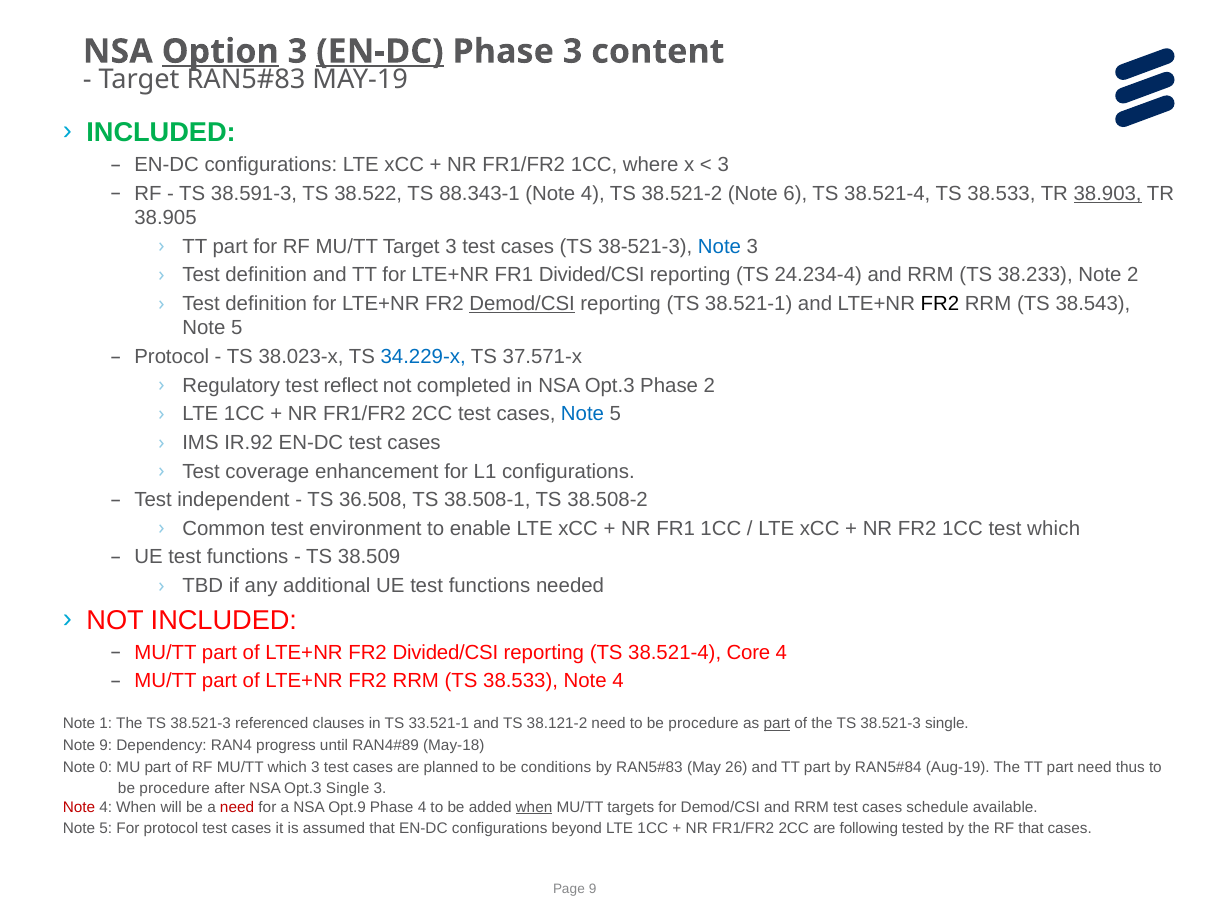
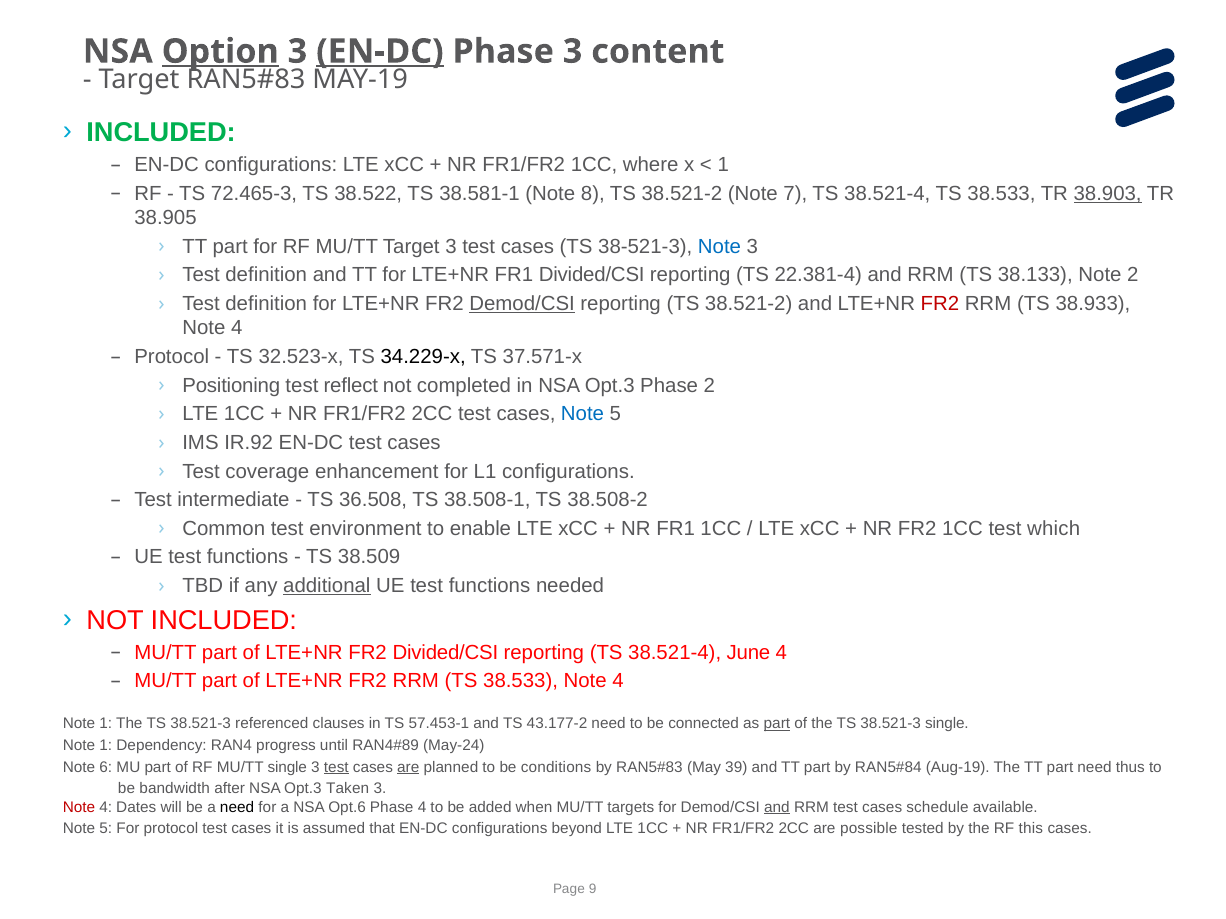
3 at (723, 165): 3 -> 1
38.591-3: 38.591-3 -> 72.465-3
88.343-1: 88.343-1 -> 38.581-1
4 at (593, 194): 4 -> 8
6: 6 -> 7
24.234-4: 24.234-4 -> 22.381-4
38.233: 38.233 -> 38.133
reporting TS 38.521-1: 38.521-1 -> 38.521-2
FR2 at (940, 304) colour: black -> red
38.543: 38.543 -> 38.933
5 at (237, 328): 5 -> 4
38.023-x: 38.023-x -> 32.523-x
34.229-x colour: blue -> black
Regulatory: Regulatory -> Positioning
independent: independent -> intermediate
additional underline: none -> present
Core: Core -> June
33.521-1: 33.521-1 -> 57.453-1
38.121-2: 38.121-2 -> 43.177-2
need to be procedure: procedure -> connected
9 at (106, 746): 9 -> 1
May-18: May-18 -> May-24
0: 0 -> 6
MU/TT which: which -> single
test at (336, 768) underline: none -> present
are at (408, 768) underline: none -> present
26: 26 -> 39
procedure at (175, 789): procedure -> bandwidth
Opt.3 Single: Single -> Taken
4 When: When -> Dates
need at (237, 807) colour: red -> black
Opt.9: Opt.9 -> Opt.6
when at (534, 807) underline: present -> none
and at (777, 807) underline: none -> present
following: following -> possible
RF that: that -> this
